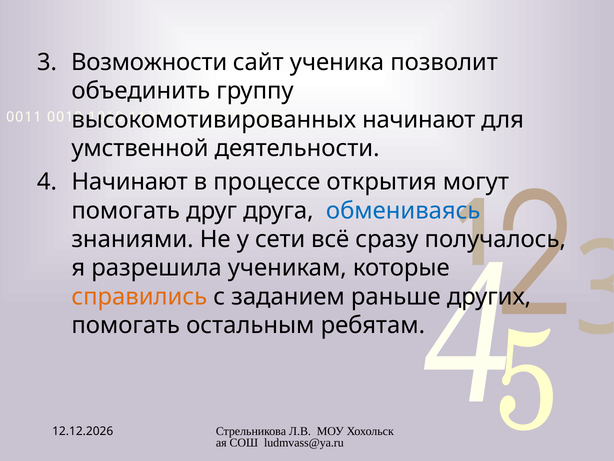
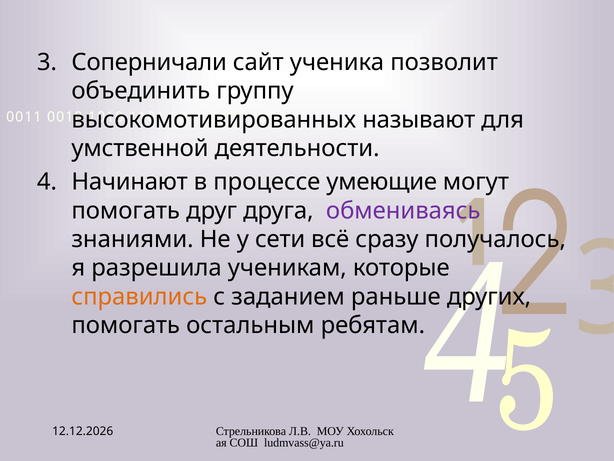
Возможности: Возможности -> Соперничали
начинают at (419, 120): начинают -> называют
открытия: открытия -> умеющие
обмениваясь colour: blue -> purple
